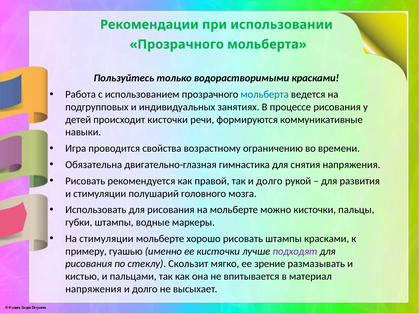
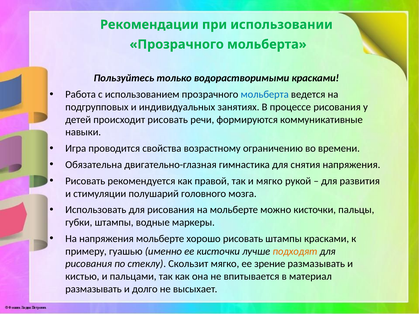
происходит кисточки: кисточки -> рисовать
так и долго: долго -> мягко
На стимуляции: стимуляции -> напряжения
подходят colour: purple -> orange
напряжения at (93, 289): напряжения -> размазывать
